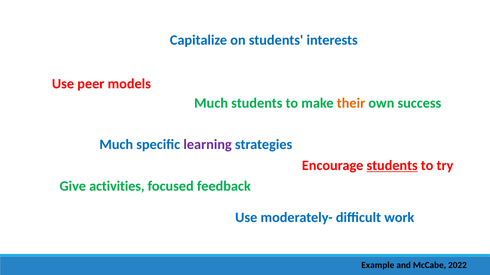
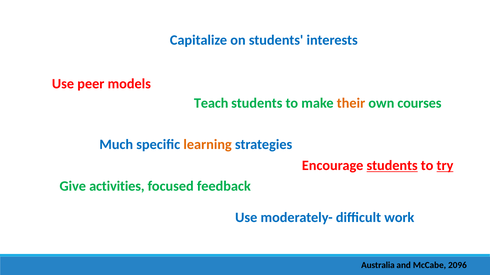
Much at (211, 103): Much -> Teach
success: success -> courses
learning colour: purple -> orange
try underline: none -> present
Example: Example -> Australia
2022: 2022 -> 2096
